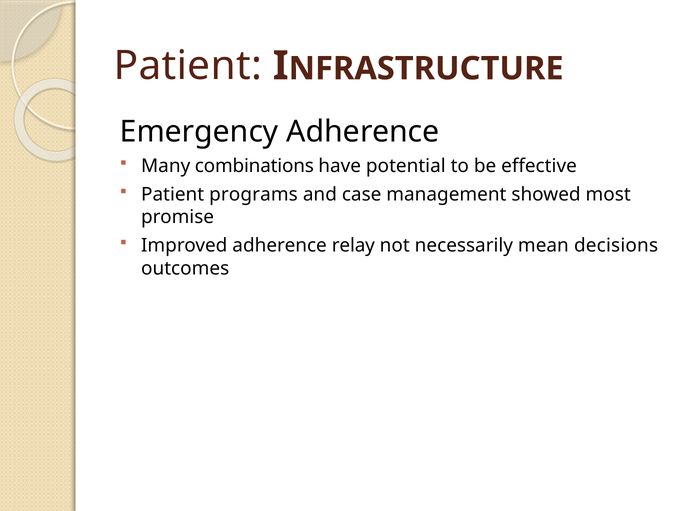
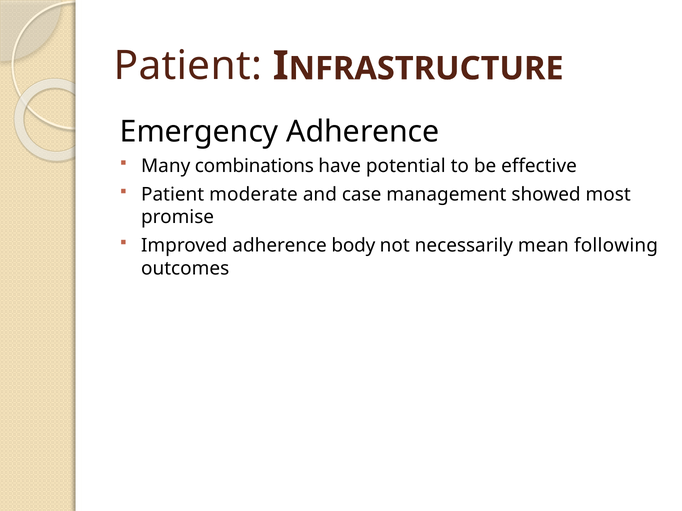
programs: programs -> moderate
relay: relay -> body
decisions: decisions -> following
